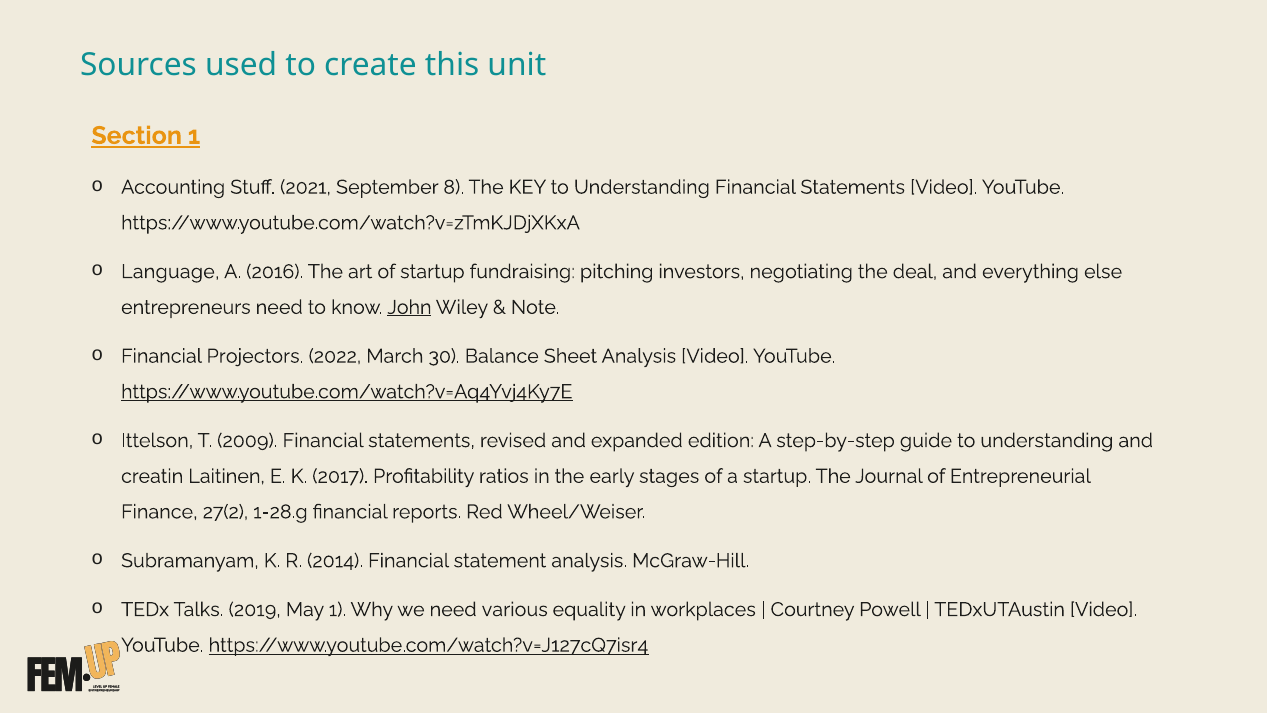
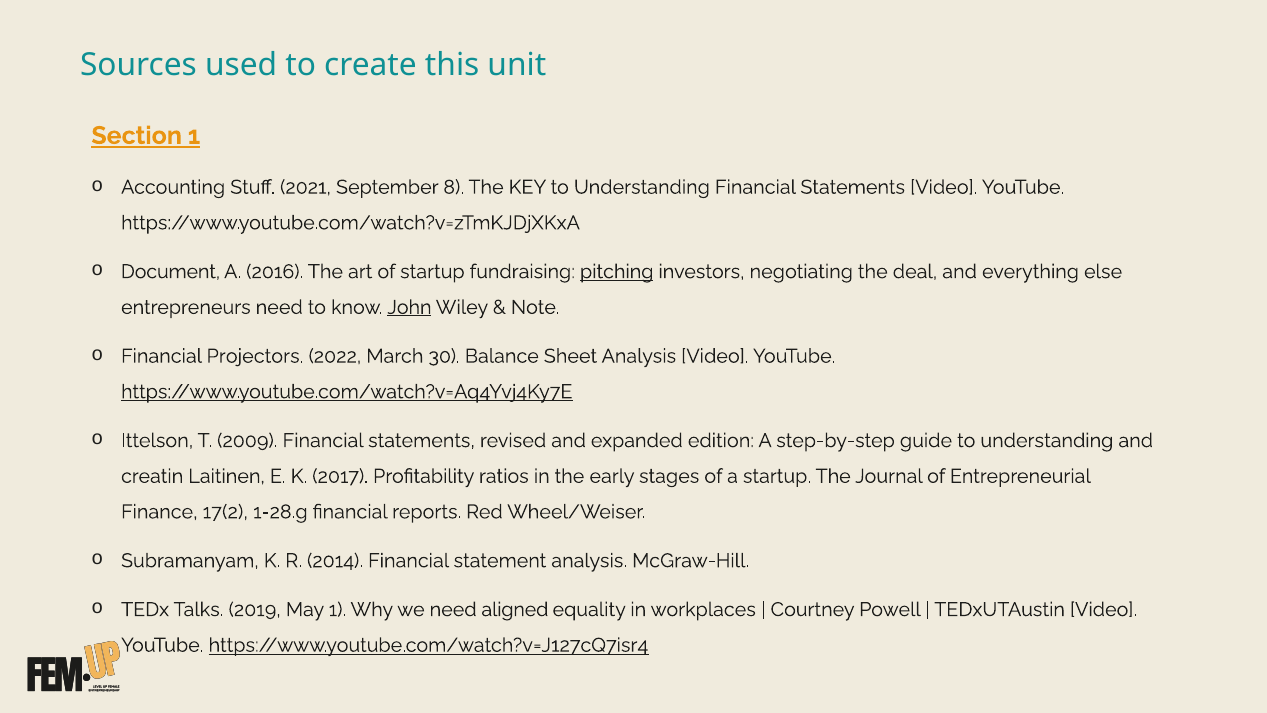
Language: Language -> Document
pitching underline: none -> present
27(2: 27(2 -> 17(2
various: various -> aligned
